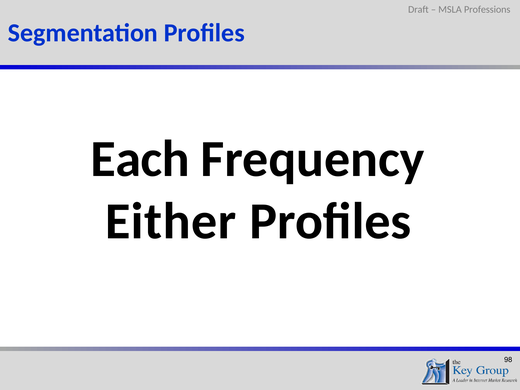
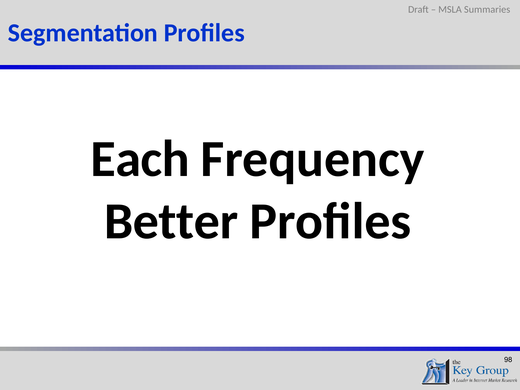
Professions: Professions -> Summaries
Either: Either -> Better
